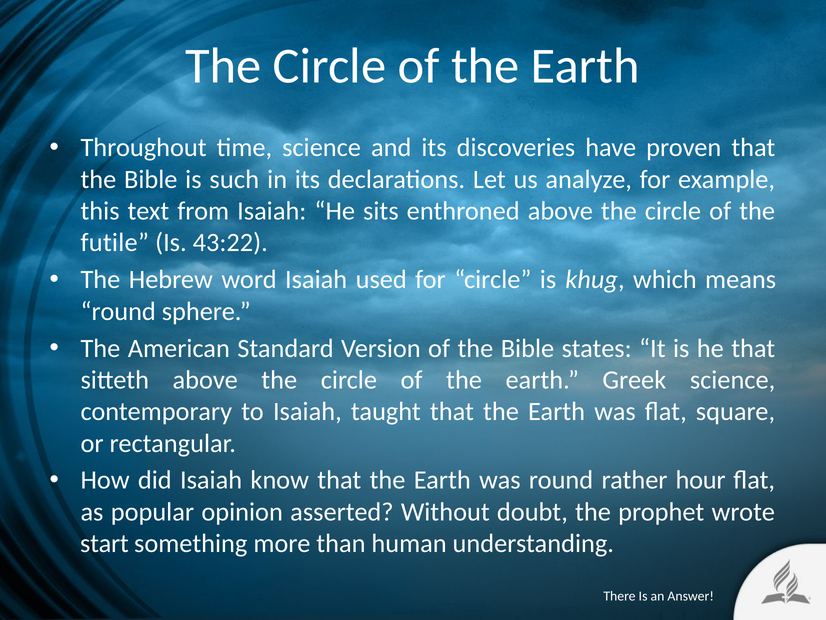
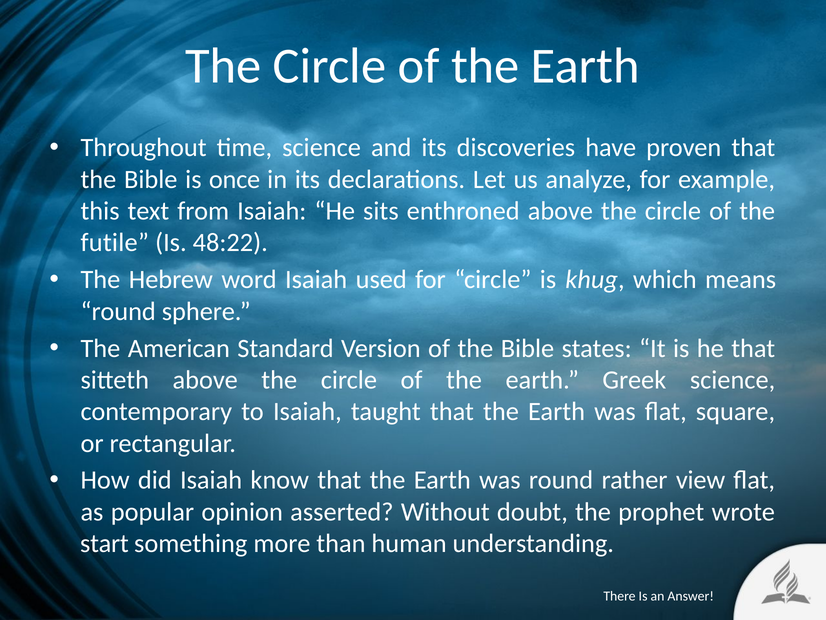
such: such -> once
43:22: 43:22 -> 48:22
hour: hour -> view
